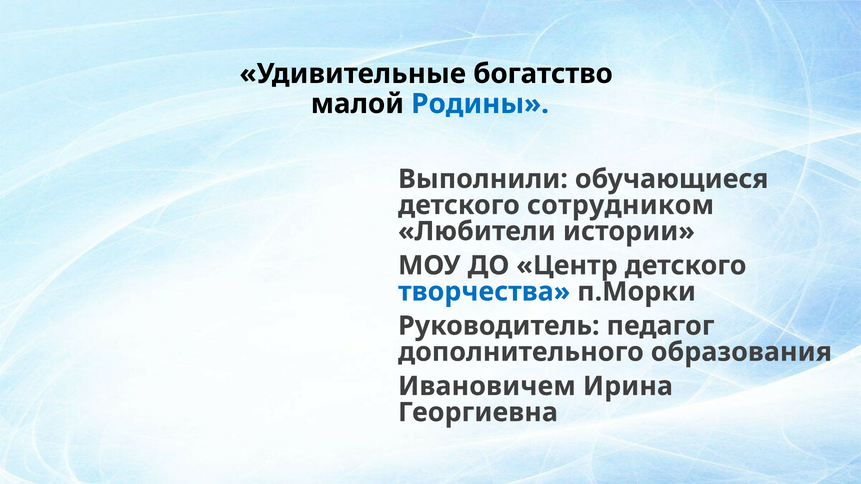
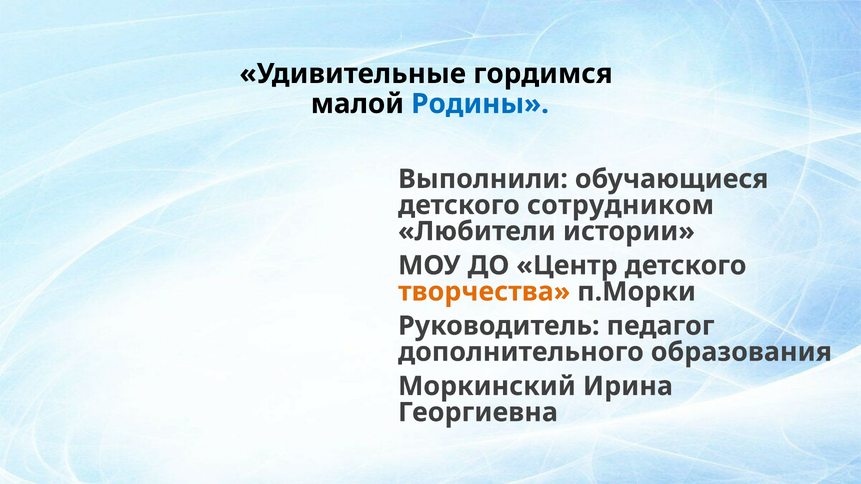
богатство: богатство -> гордимся
творчества colour: blue -> orange
Ивановичем: Ивановичем -> Моркинский
